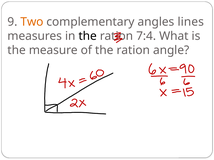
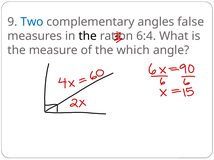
Two colour: orange -> blue
lines: lines -> false
7:4: 7:4 -> 6:4
of the ration: ration -> which
